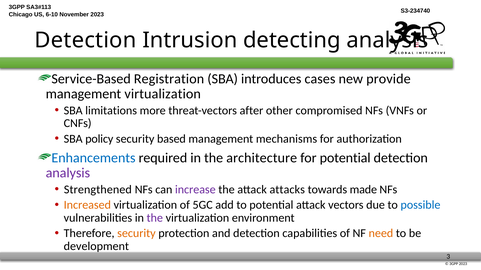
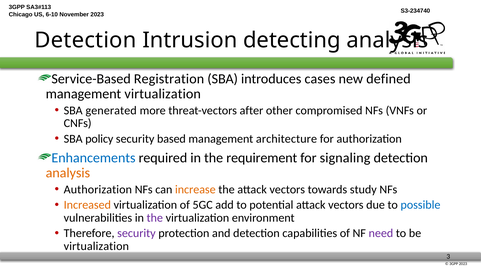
provide: provide -> defined
limitations: limitations -> generated
mechanisms: mechanisms -> architecture
architecture: architecture -> requirement
for potential: potential -> signaling
analysis at (68, 173) colour: purple -> orange
Strengthened at (98, 190): Strengthened -> Authorization
increase colour: purple -> orange
the attack attacks: attacks -> vectors
made: made -> study
security at (136, 234) colour: orange -> purple
need colour: orange -> purple
development at (96, 247): development -> virtualization
